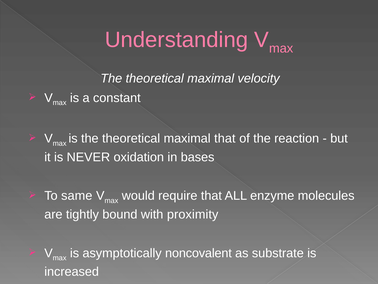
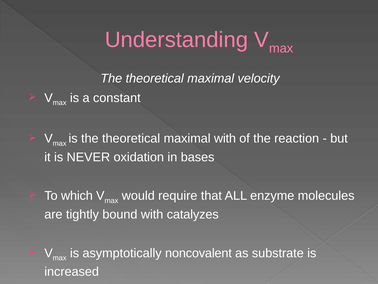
maximal that: that -> with
same: same -> which
proximity: proximity -> catalyzes
